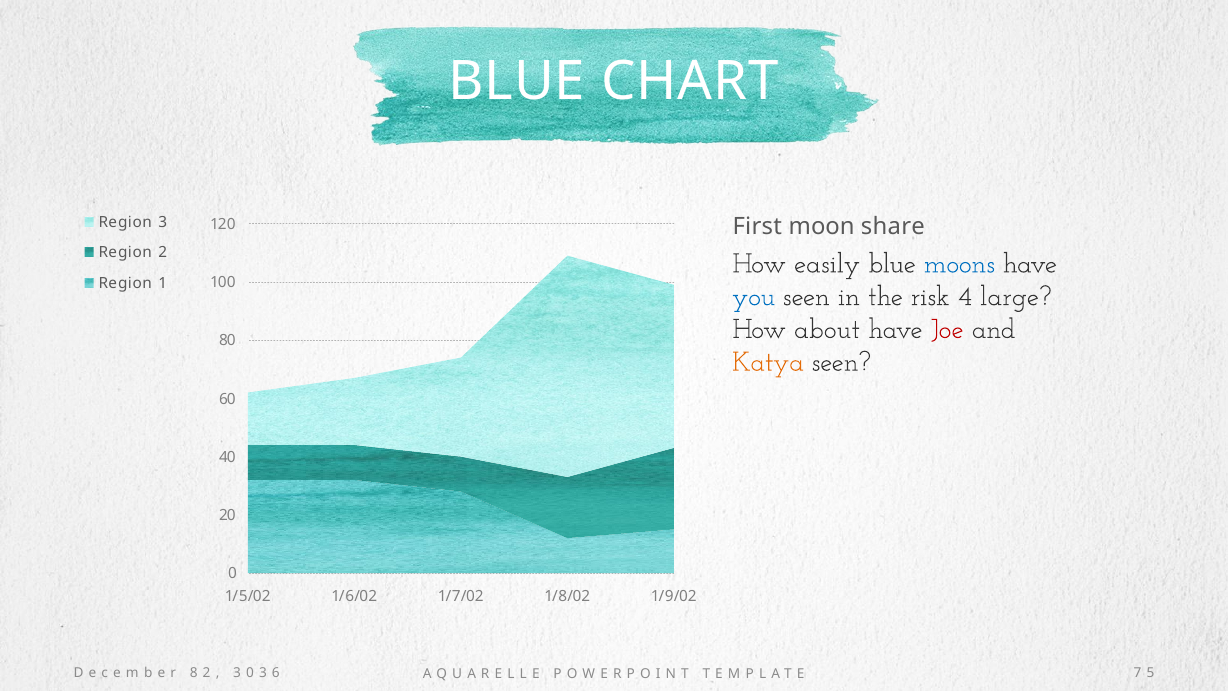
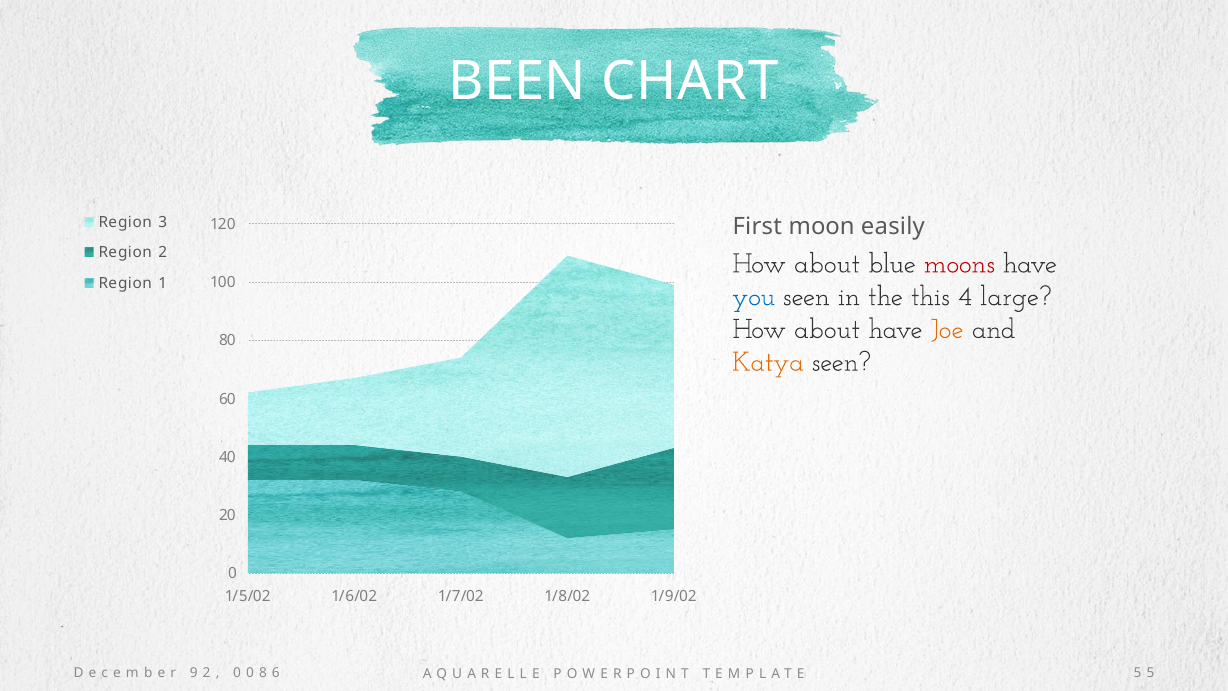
BLUE at (517, 82): BLUE -> BEEN
share: share -> easily
easily at (827, 263): easily -> about
moons colour: blue -> red
risk: risk -> this
Joe colour: red -> orange
8: 8 -> 9
3 at (237, 673): 3 -> 0
3 at (263, 673): 3 -> 8
7 at (1138, 673): 7 -> 5
